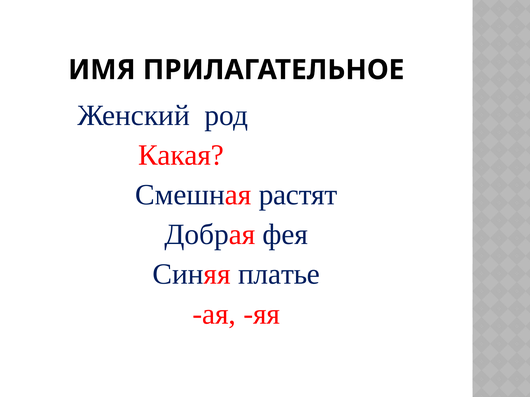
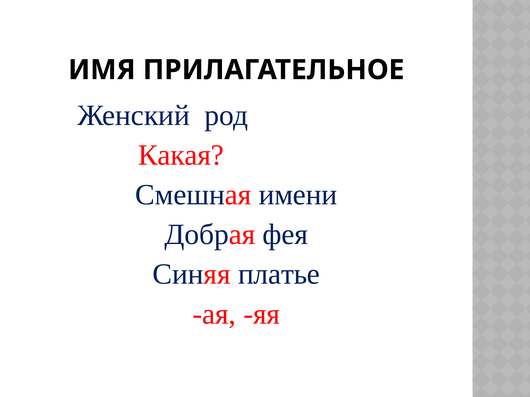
растят: растят -> имени
